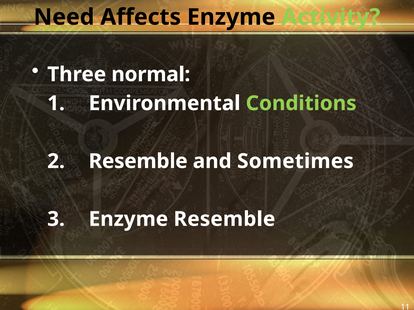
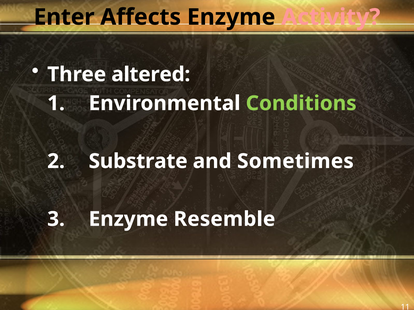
Need: Need -> Enter
Activity colour: light green -> pink
normal: normal -> altered
2 Resemble: Resemble -> Substrate
